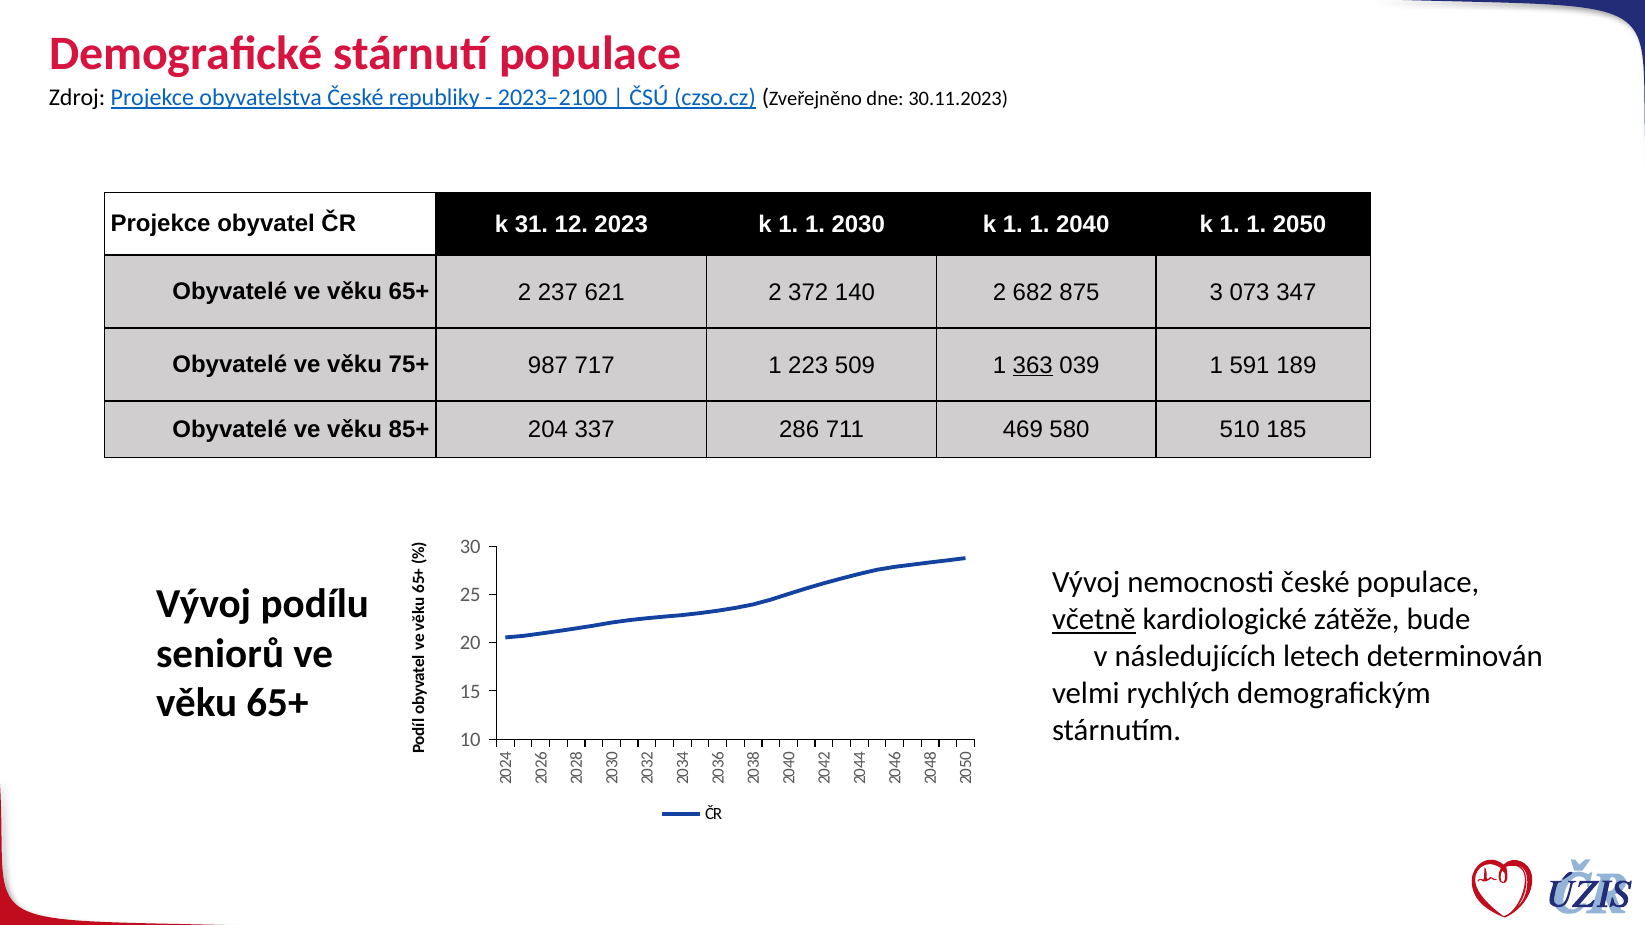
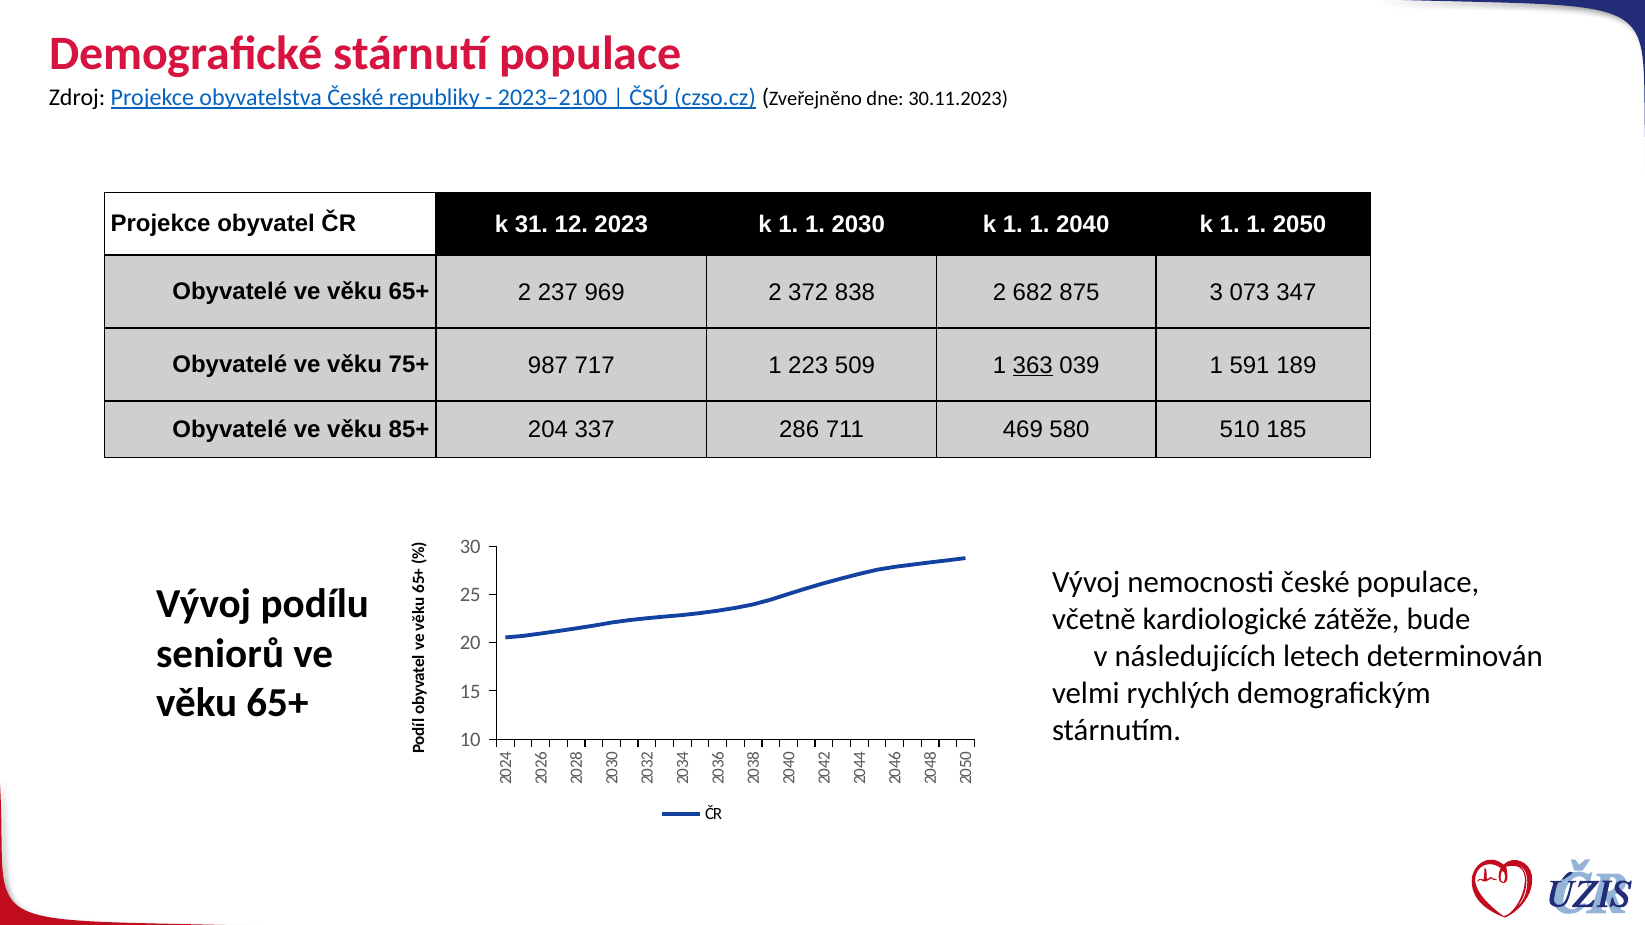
621: 621 -> 969
140: 140 -> 838
včetně underline: present -> none
